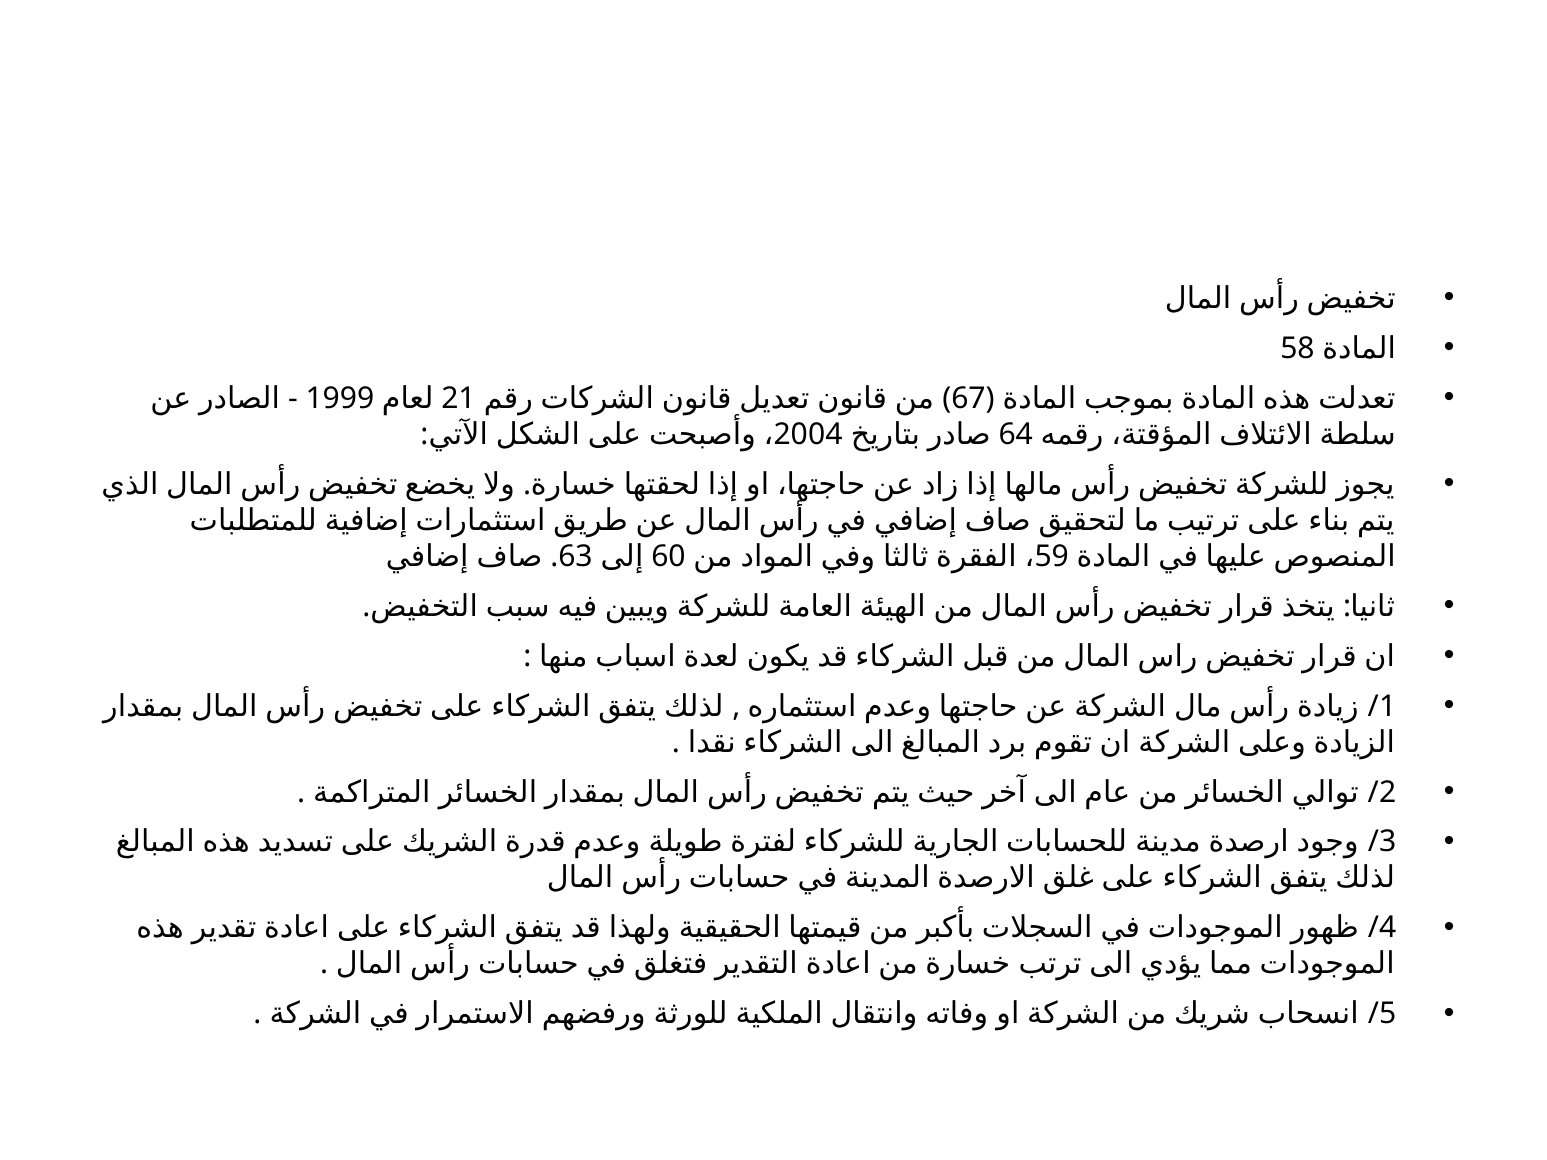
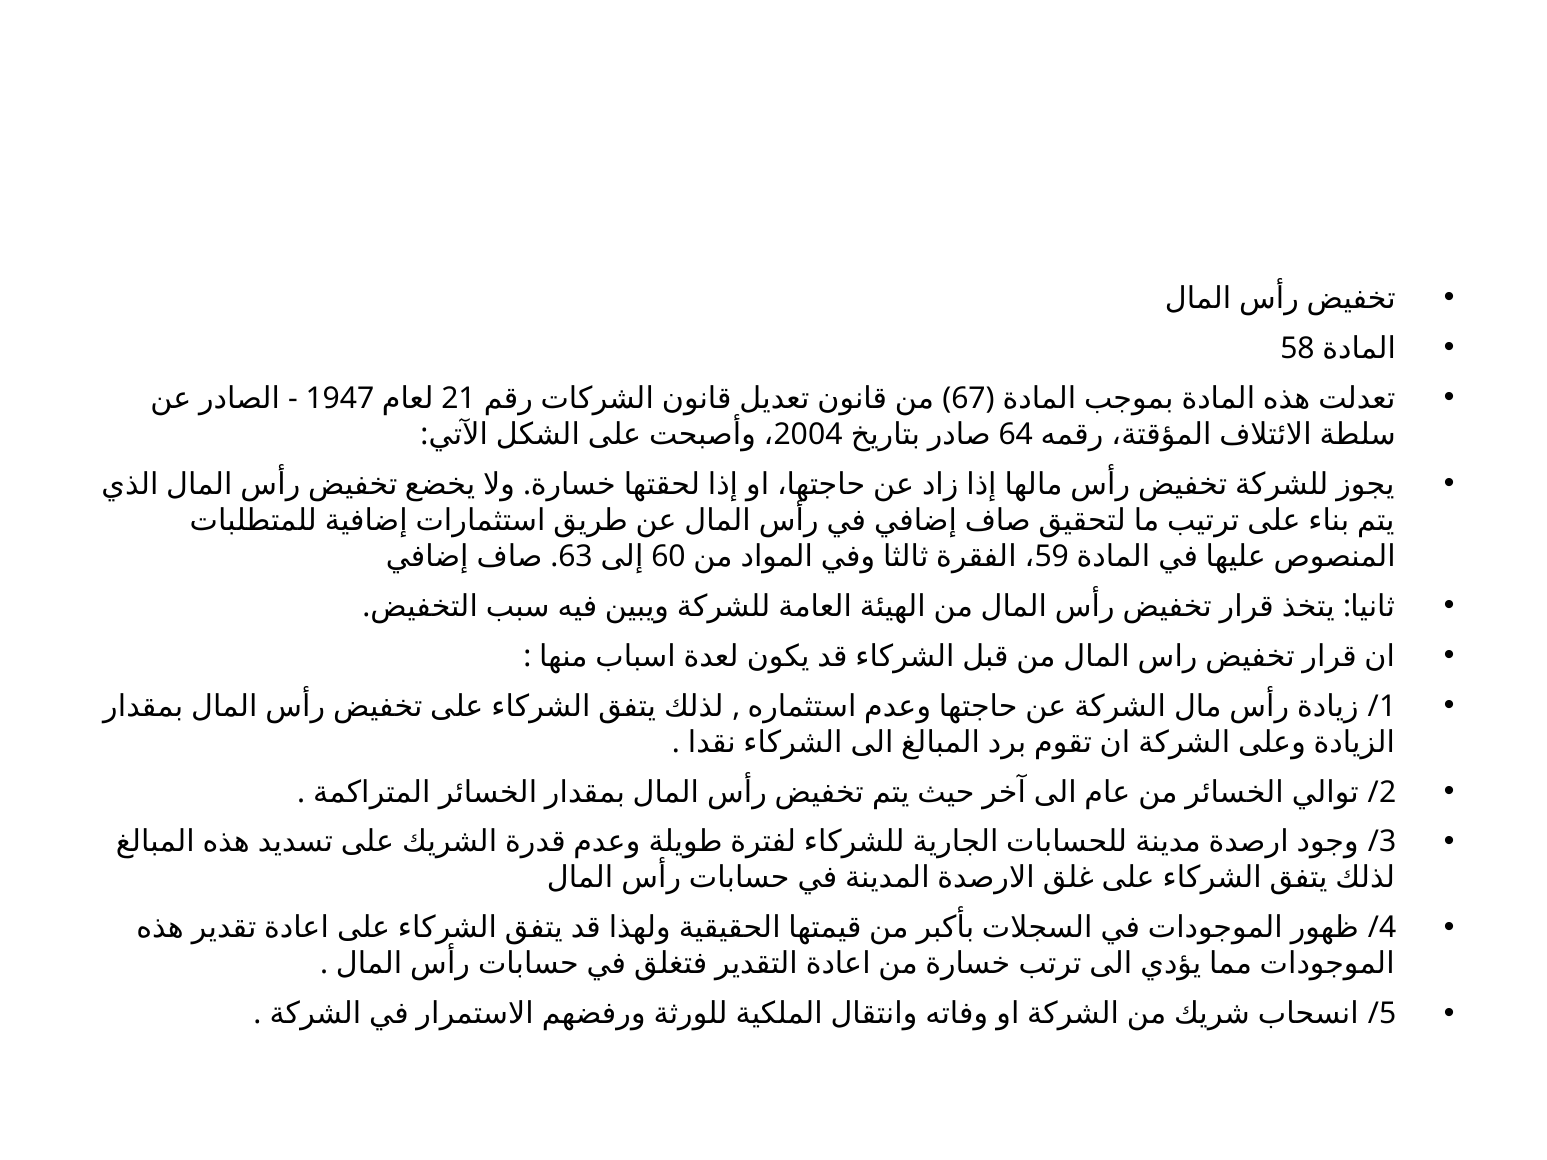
1999: 1999 -> 1947
